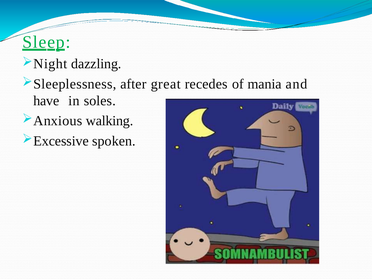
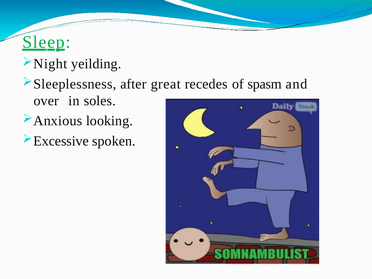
dazzling: dazzling -> yeilding
mania: mania -> spasm
have: have -> over
walking: walking -> looking
